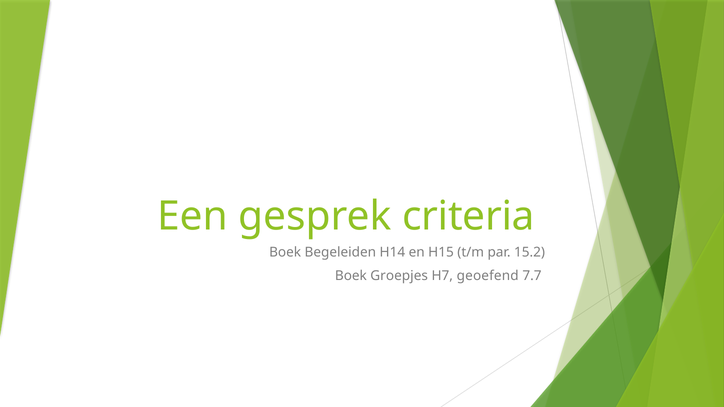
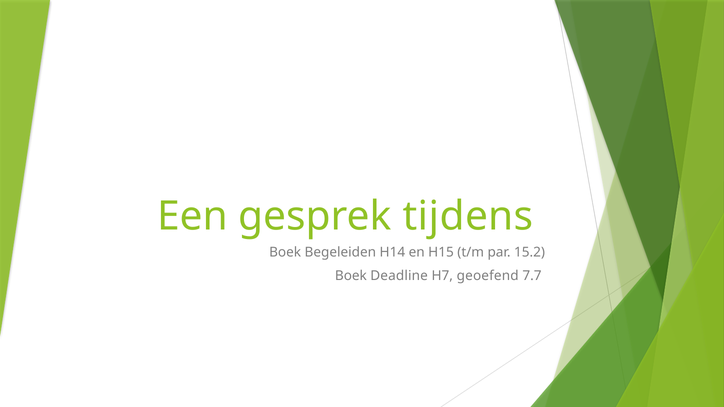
criteria: criteria -> tijdens
Groepjes: Groepjes -> Deadline
